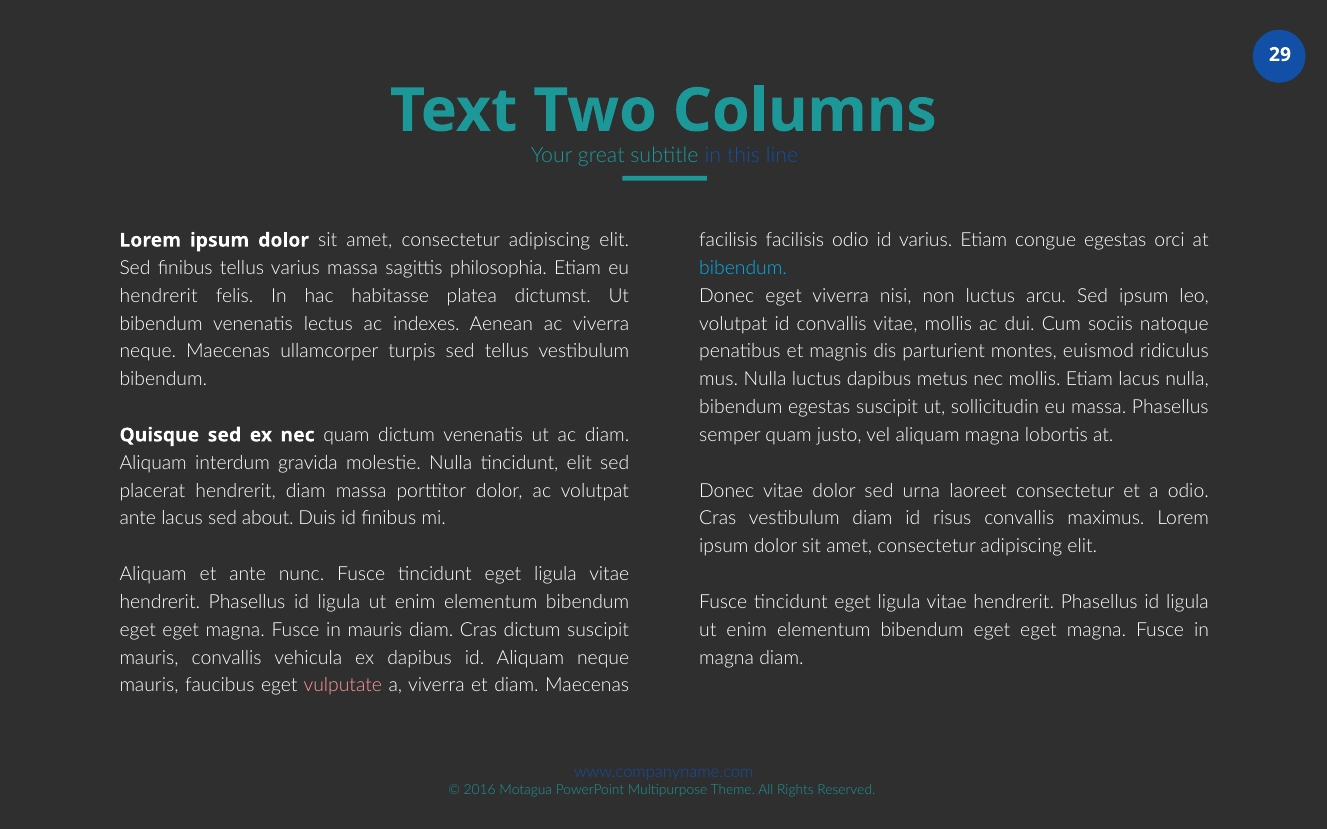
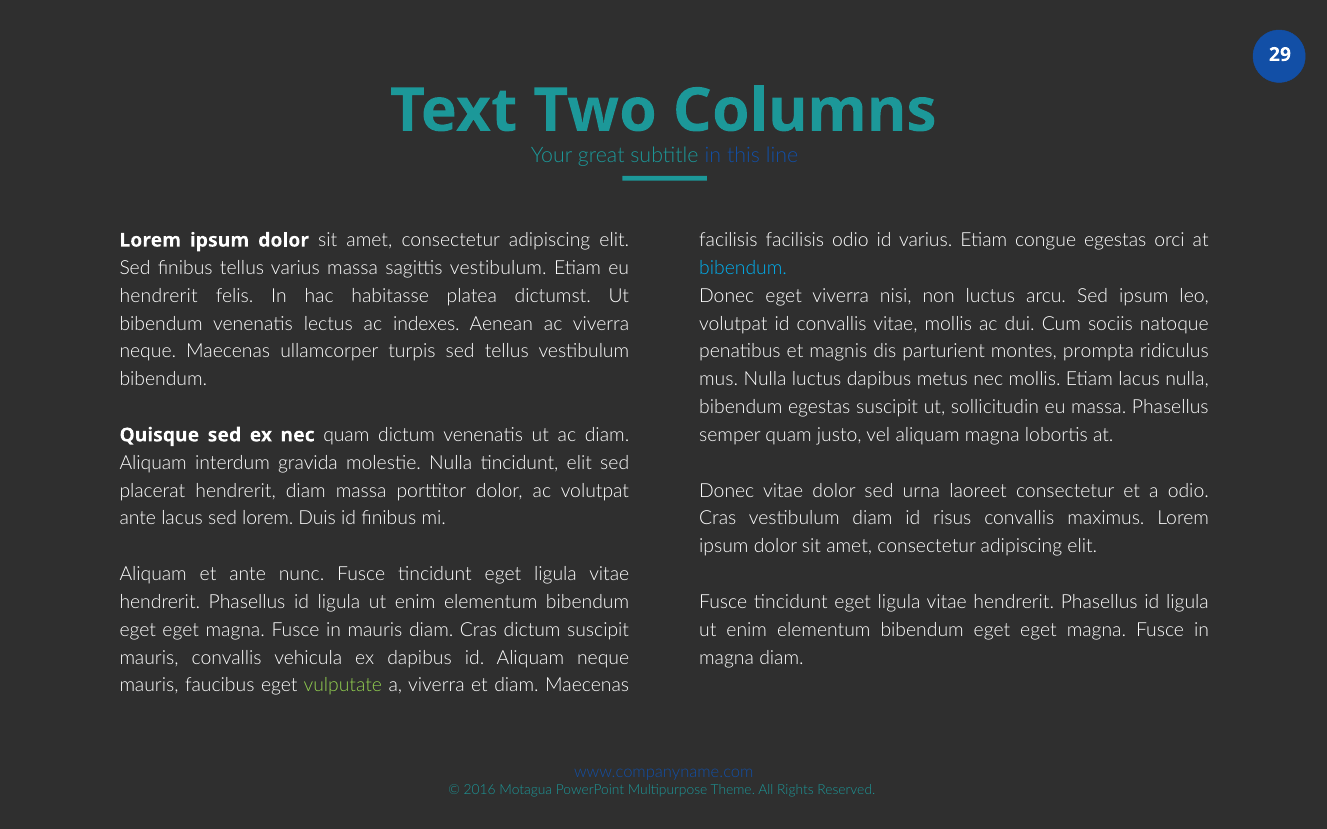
sagittis philosophia: philosophia -> vestibulum
euismod: euismod -> prompta
sed about: about -> lorem
vulputate colour: pink -> light green
